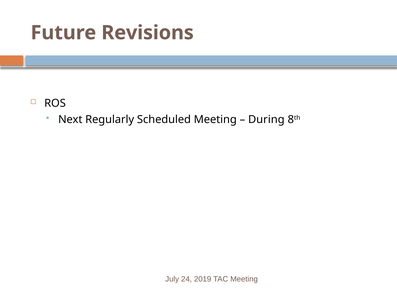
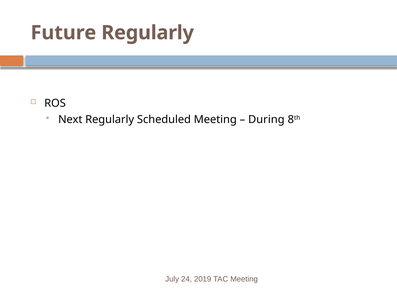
Future Revisions: Revisions -> Regularly
